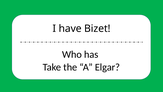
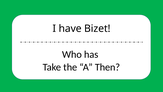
Elgar: Elgar -> Then
